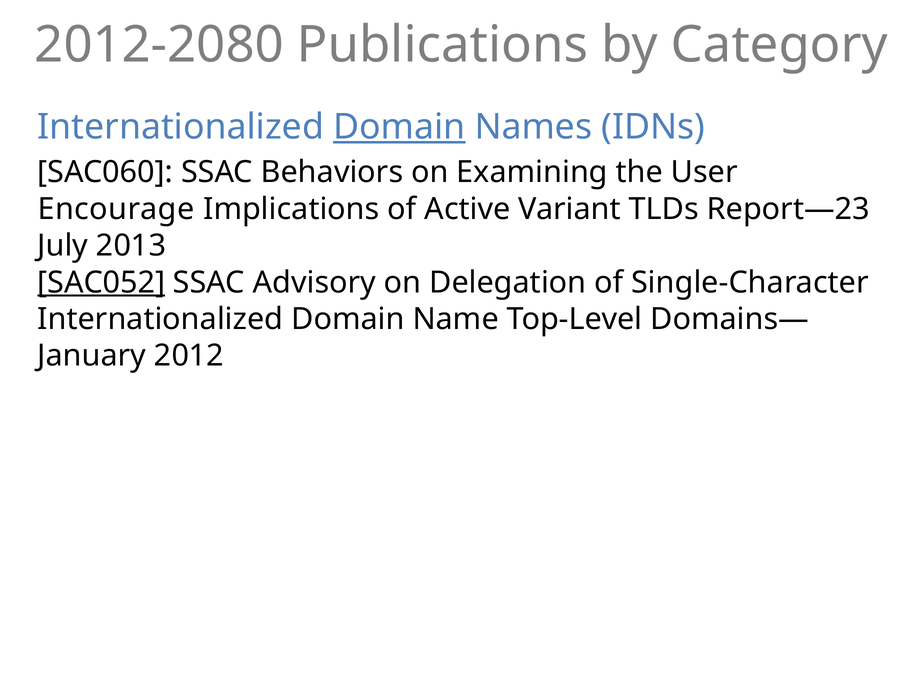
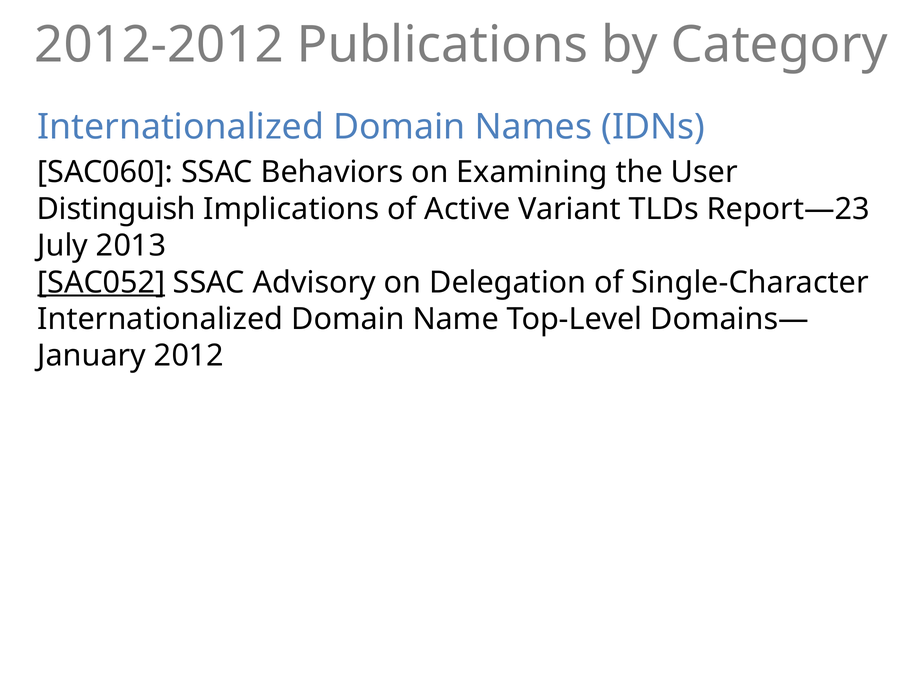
2012-2080: 2012-2080 -> 2012-2012
Domain at (399, 127) underline: present -> none
Encourage: Encourage -> Distinguish
